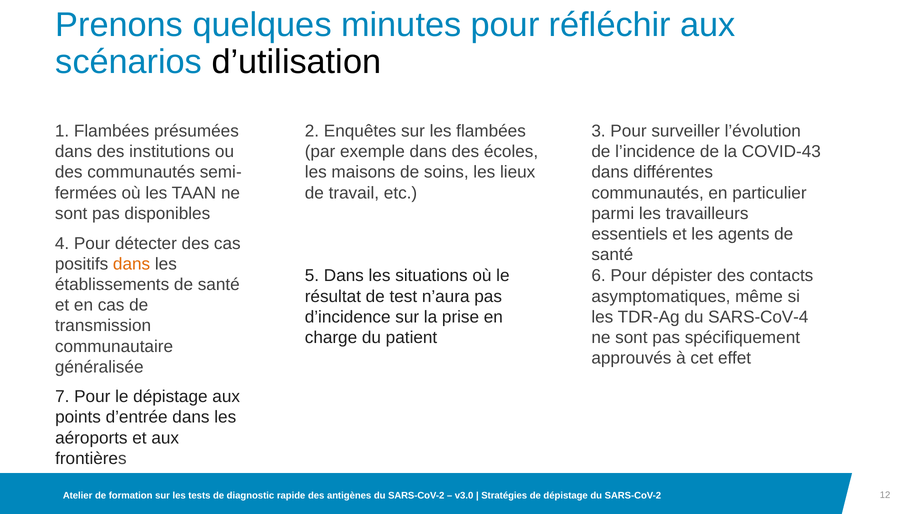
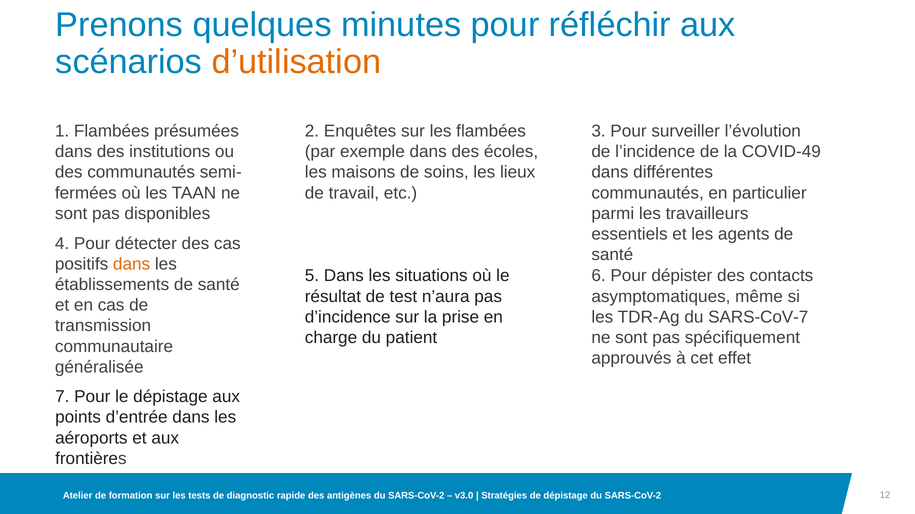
d’utilisation colour: black -> orange
COVID-43: COVID-43 -> COVID-49
SARS-CoV-4: SARS-CoV-4 -> SARS-CoV-7
